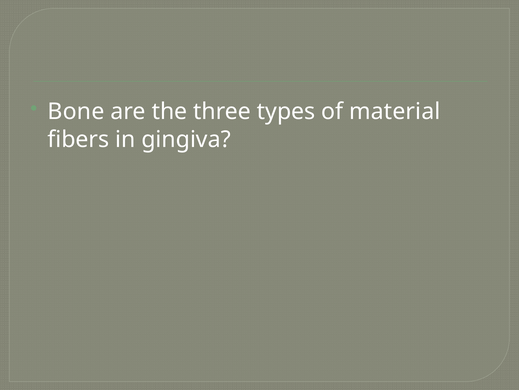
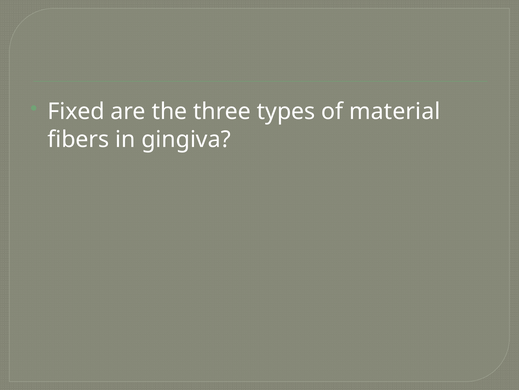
Bone: Bone -> Fixed
